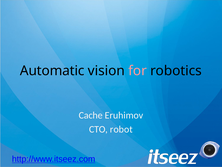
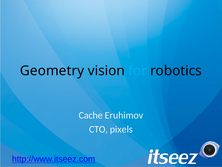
Automatic: Automatic -> Geometry
for colour: pink -> light blue
robot: robot -> pixels
